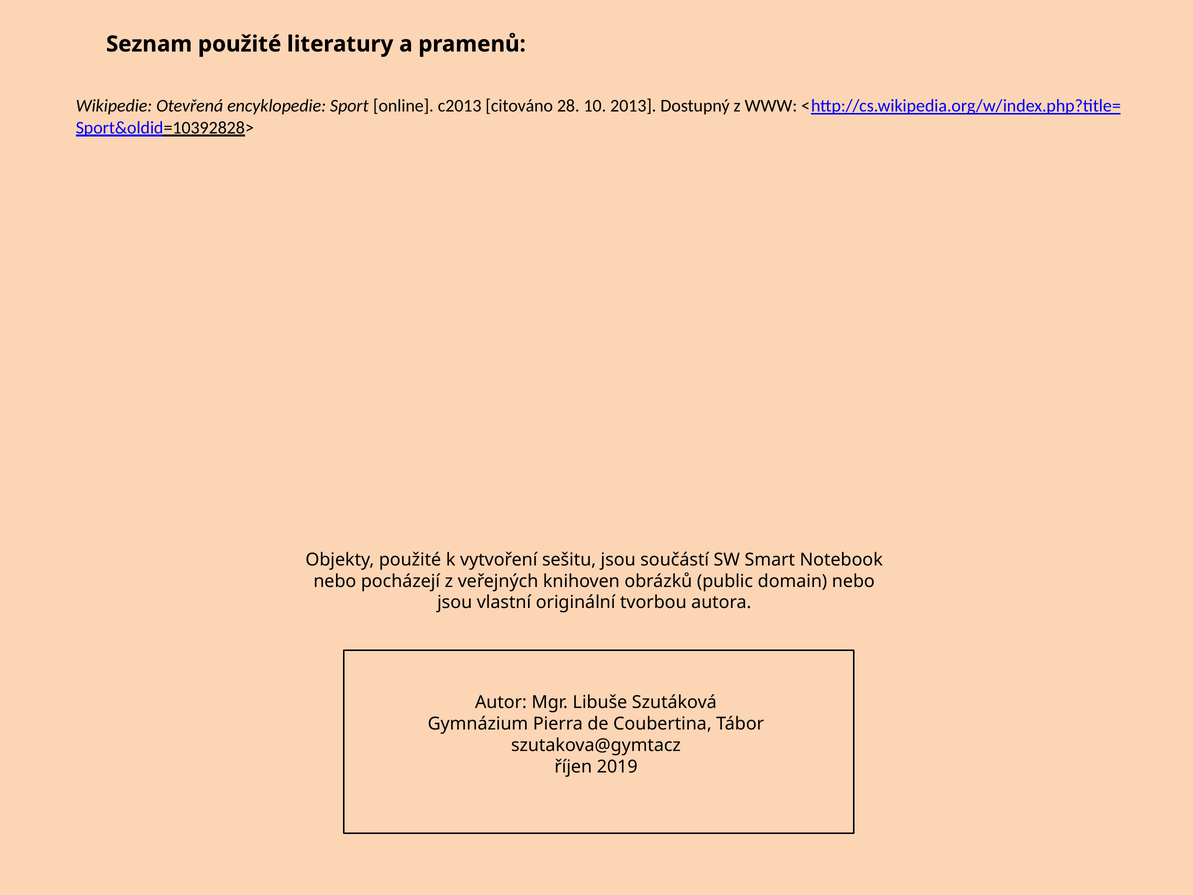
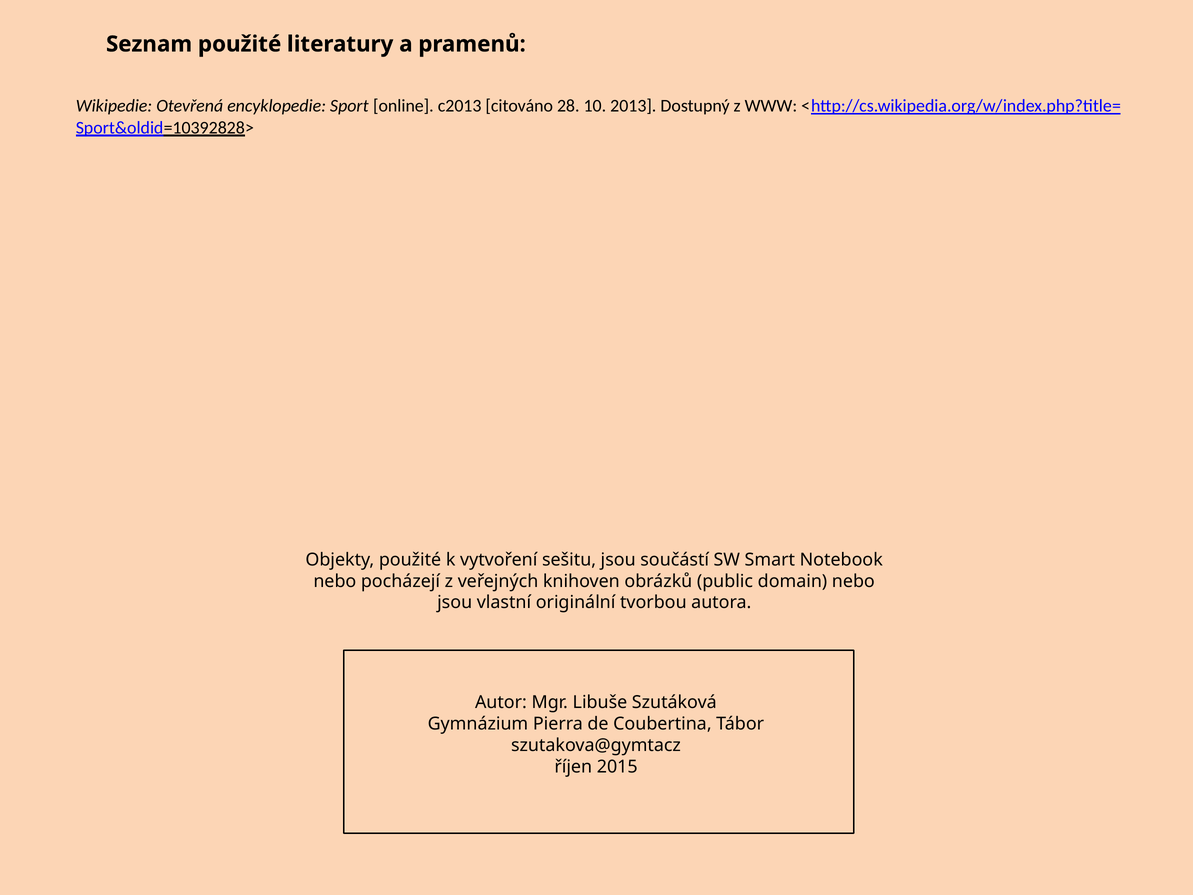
2019: 2019 -> 2015
